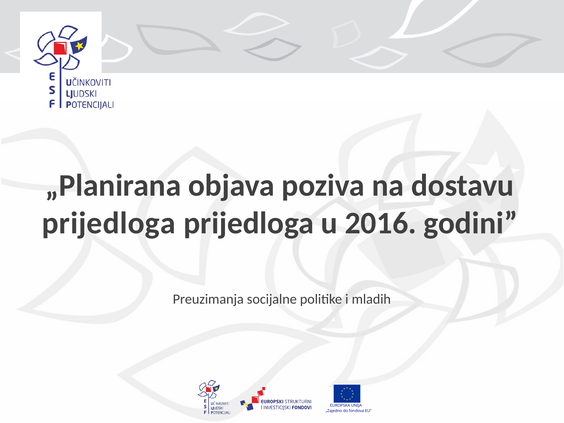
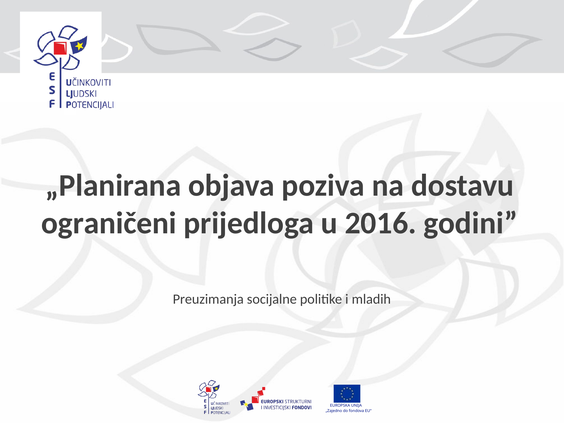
prijedloga at (109, 223): prijedloga -> ograničeni
